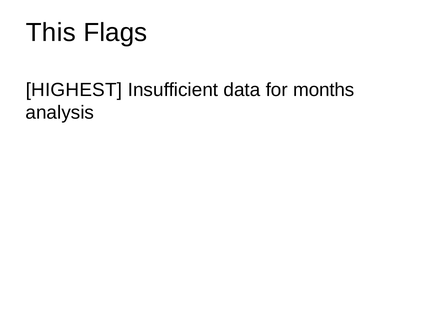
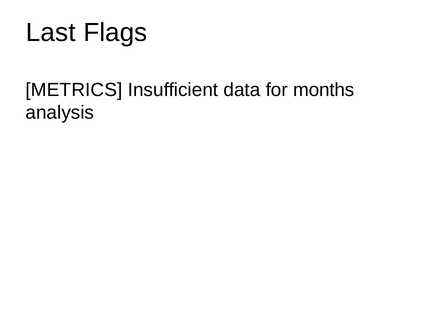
This: This -> Last
HIGHEST: HIGHEST -> METRICS
